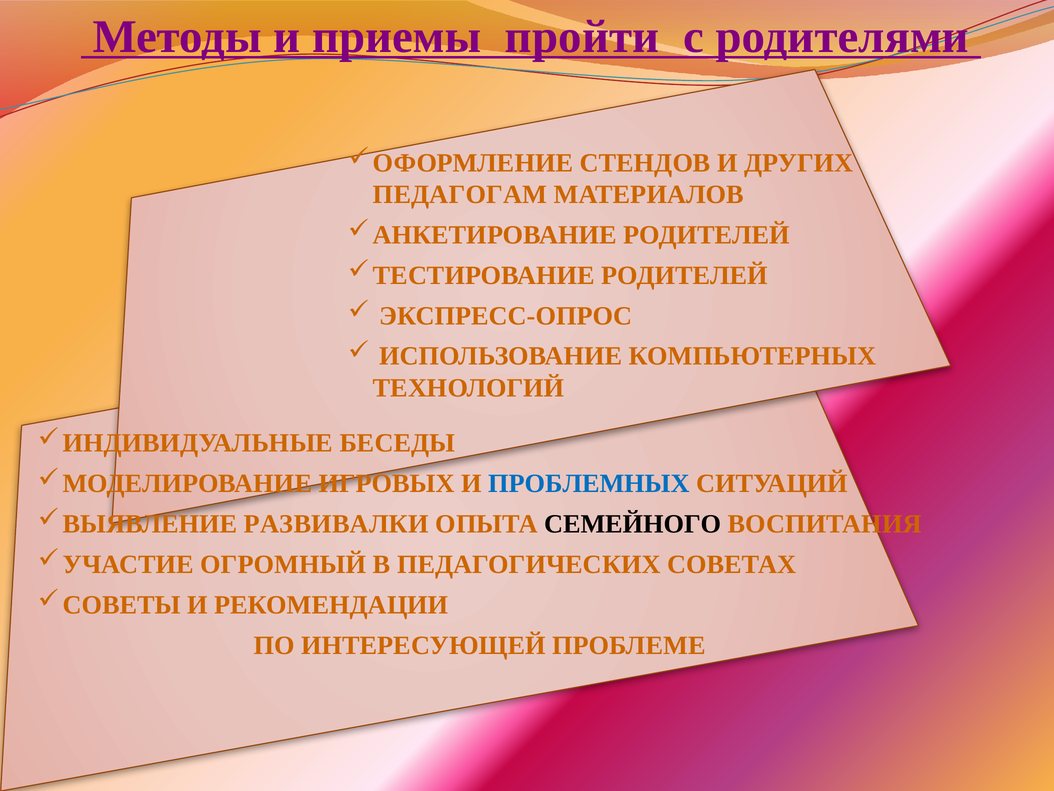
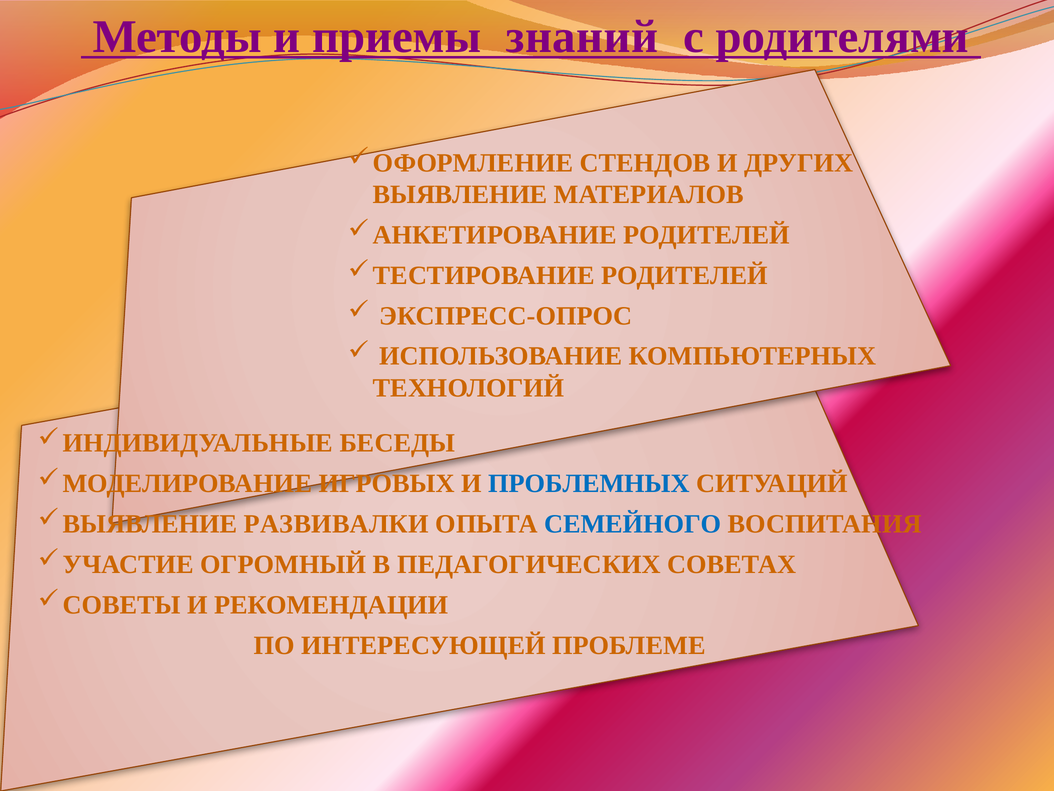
пройти: пройти -> знаний
ПЕДАГОГАМ: ПЕДАГОГАМ -> ВЫЯВЛЕНИЕ
СЕМЕЙНОГО colour: black -> blue
